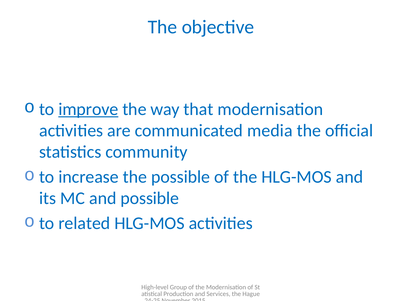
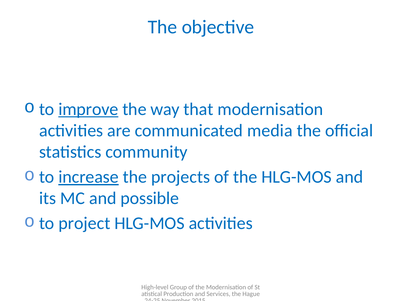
increase underline: none -> present
the possible: possible -> projects
related: related -> project
